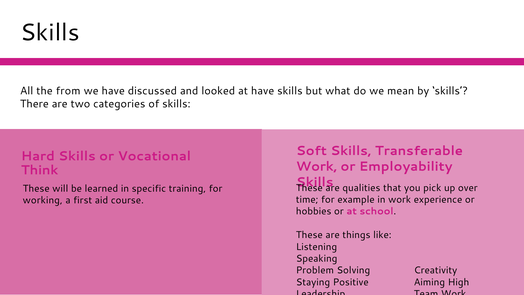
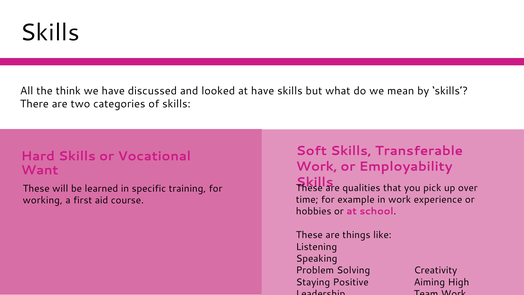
from: from -> think
Think: Think -> Want
